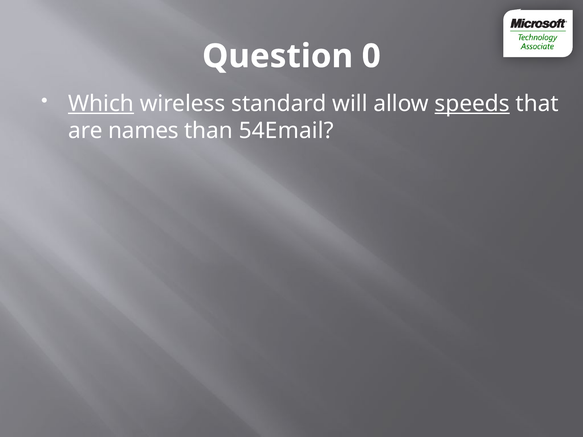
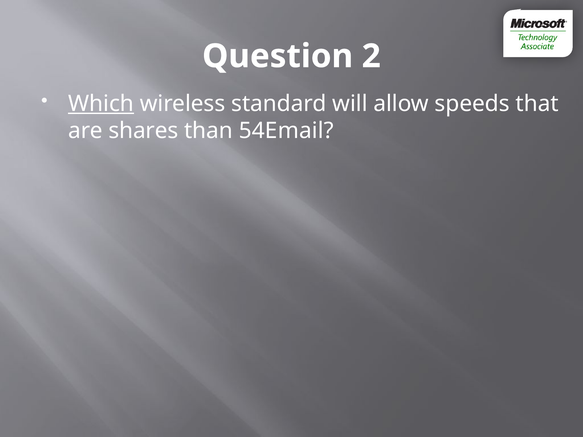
0: 0 -> 2
speeds underline: present -> none
names: names -> shares
